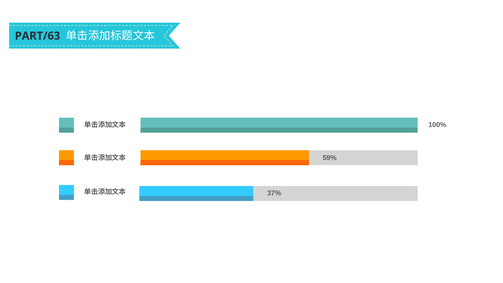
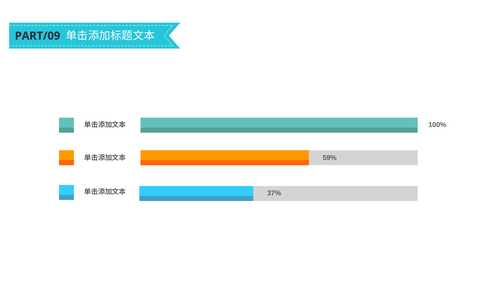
PART/63: PART/63 -> PART/09
